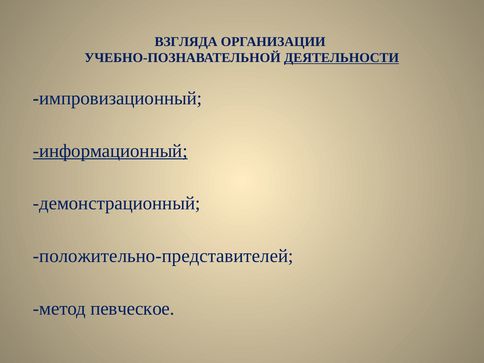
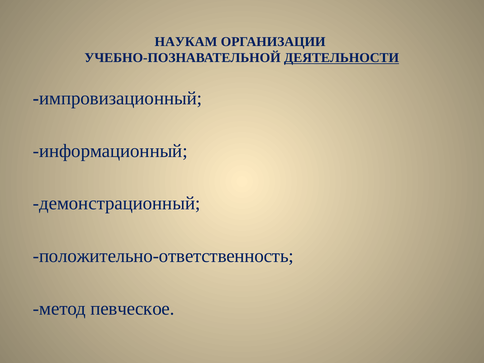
ВЗГЛЯДА: ВЗГЛЯДА -> НАУКАМ
информационный underline: present -> none
положительно-представителей: положительно-представителей -> положительно-ответственность
